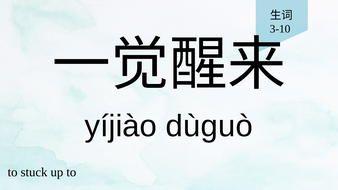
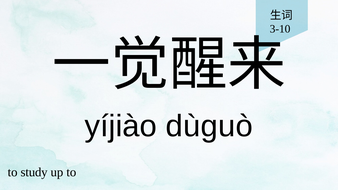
stuck: stuck -> study
